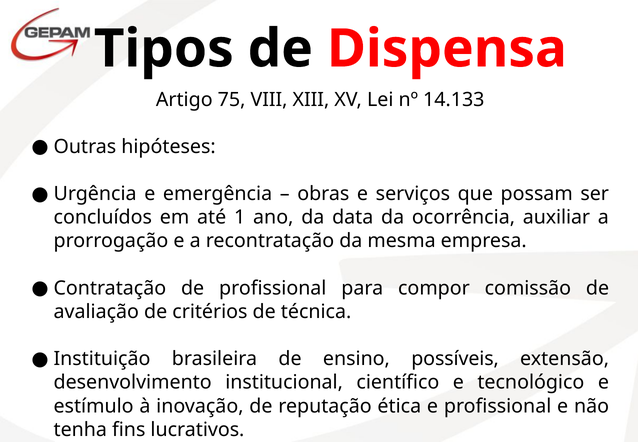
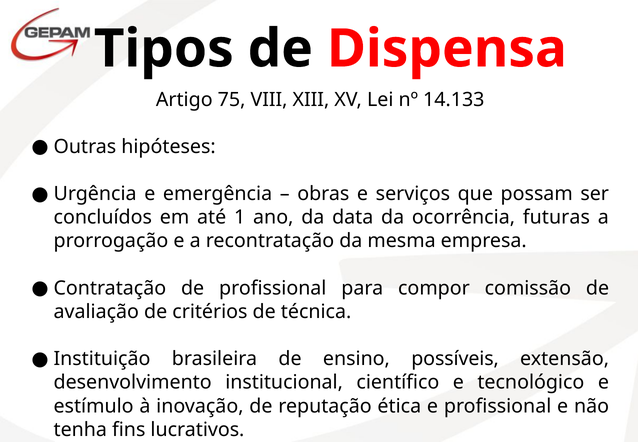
auxiliar: auxiliar -> futuras
